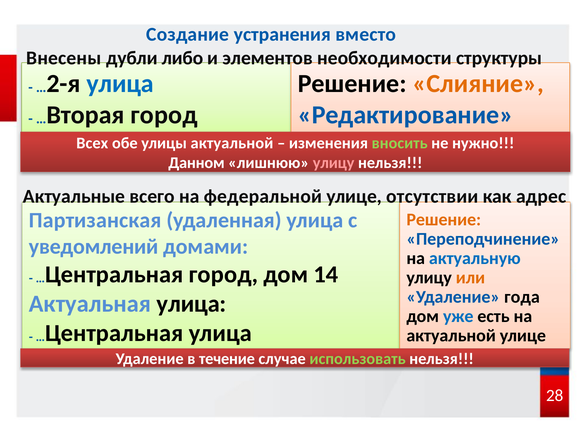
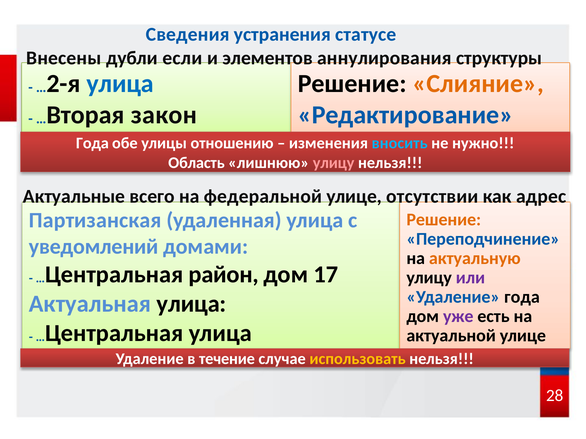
Создание: Создание -> Сведения
вместо: вместо -> статусе
либо: либо -> если
необходимости: необходимости -> аннулирования
город at (164, 115): город -> закон
Всех at (92, 143): Всех -> Года
улицы актуальной: актуальной -> отношению
вносить colour: light green -> light blue
Данном: Данном -> Область
актуальную colour: blue -> orange
или colour: orange -> purple
город at (223, 275): город -> район
14: 14 -> 17
уже colour: blue -> purple
использовать colour: light green -> yellow
